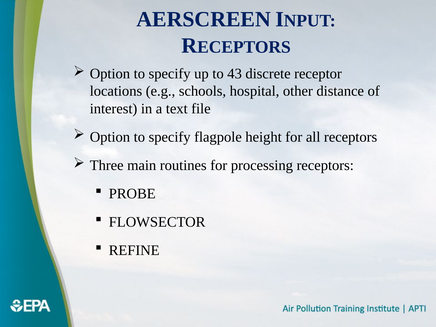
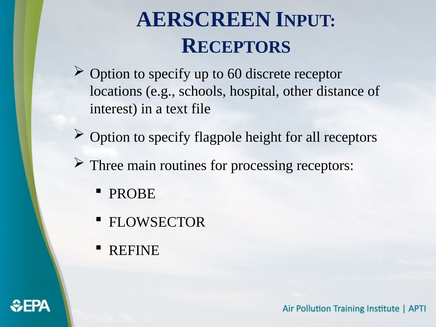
43: 43 -> 60
